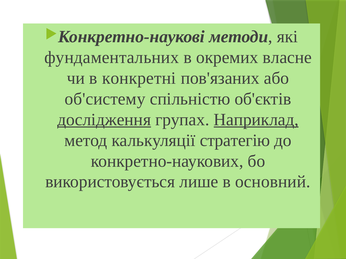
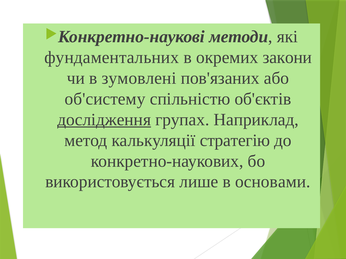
власне: власне -> закони
конкретні: конкретні -> зумовлені
Наприклад underline: present -> none
основний: основний -> основами
